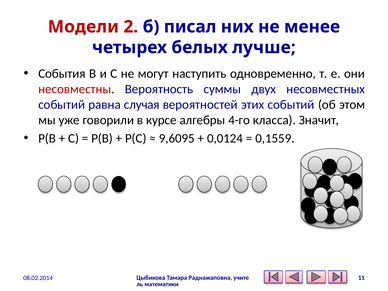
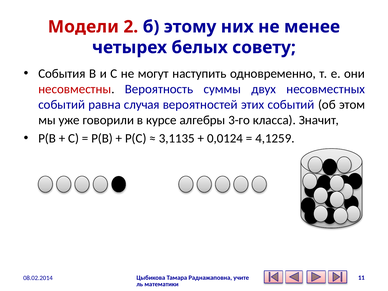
писал: писал -> этому
лучше: лучше -> совету
4-го: 4-го -> 3-го
9,6095: 9,6095 -> 3,1135
0,1559: 0,1559 -> 4,1259
